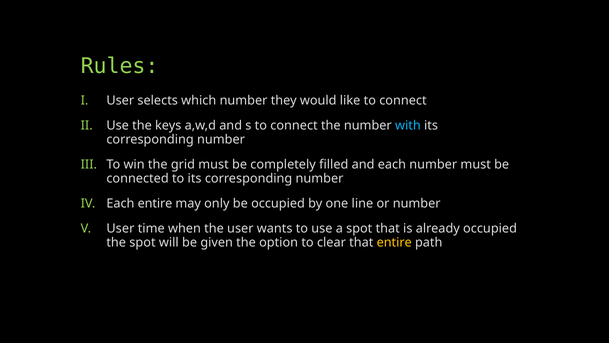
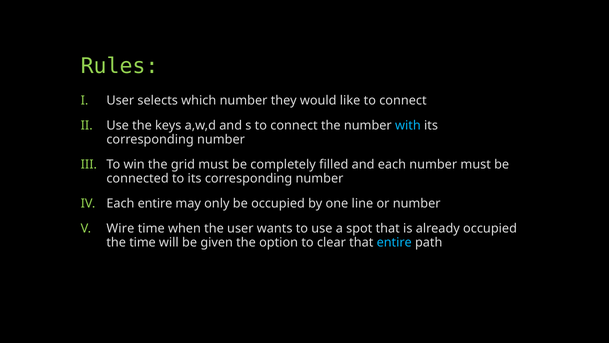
User at (120, 228): User -> Wire
the spot: spot -> time
entire at (394, 242) colour: yellow -> light blue
